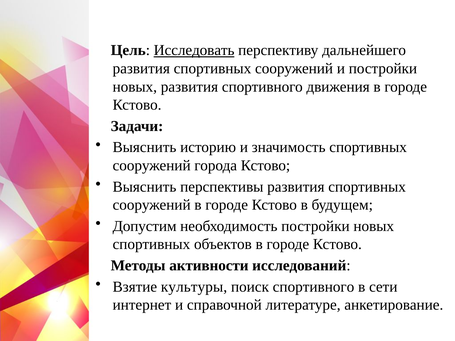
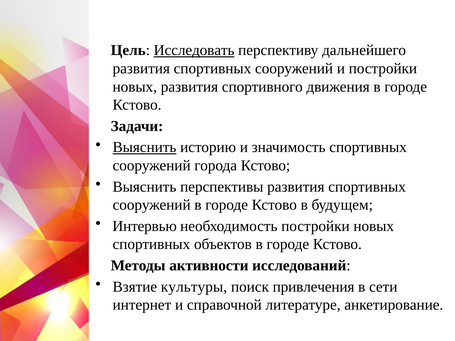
Выяснить at (145, 147) underline: none -> present
Допустим: Допустим -> Интервью
поиск спортивного: спортивного -> привлечения
